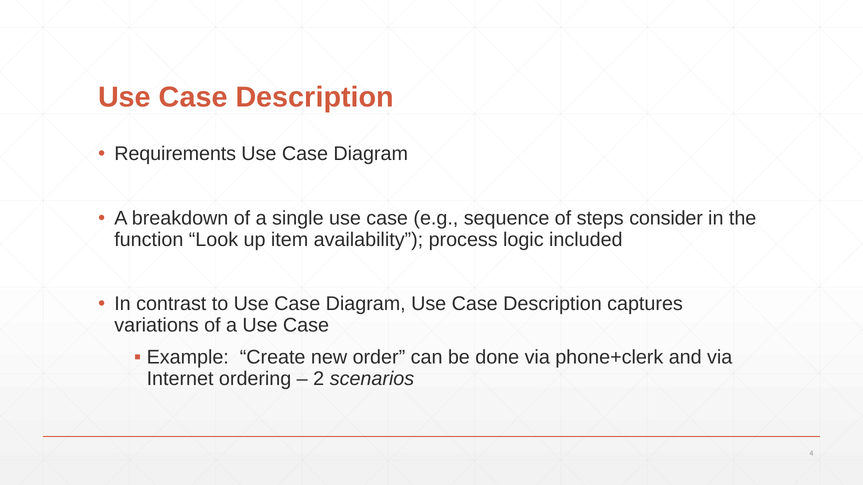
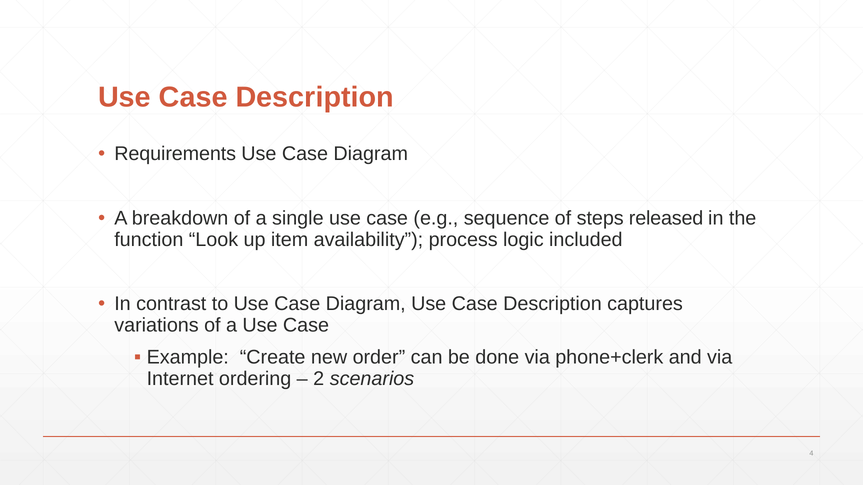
consider: consider -> released
